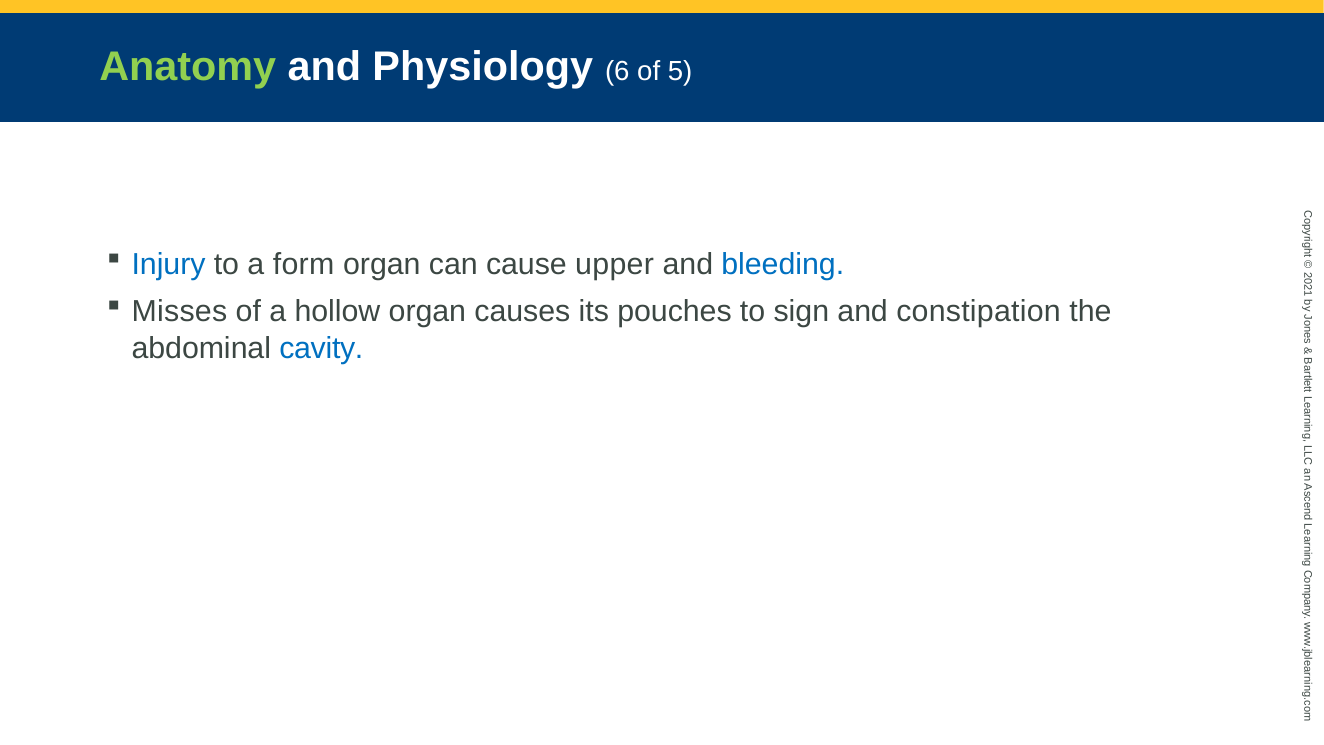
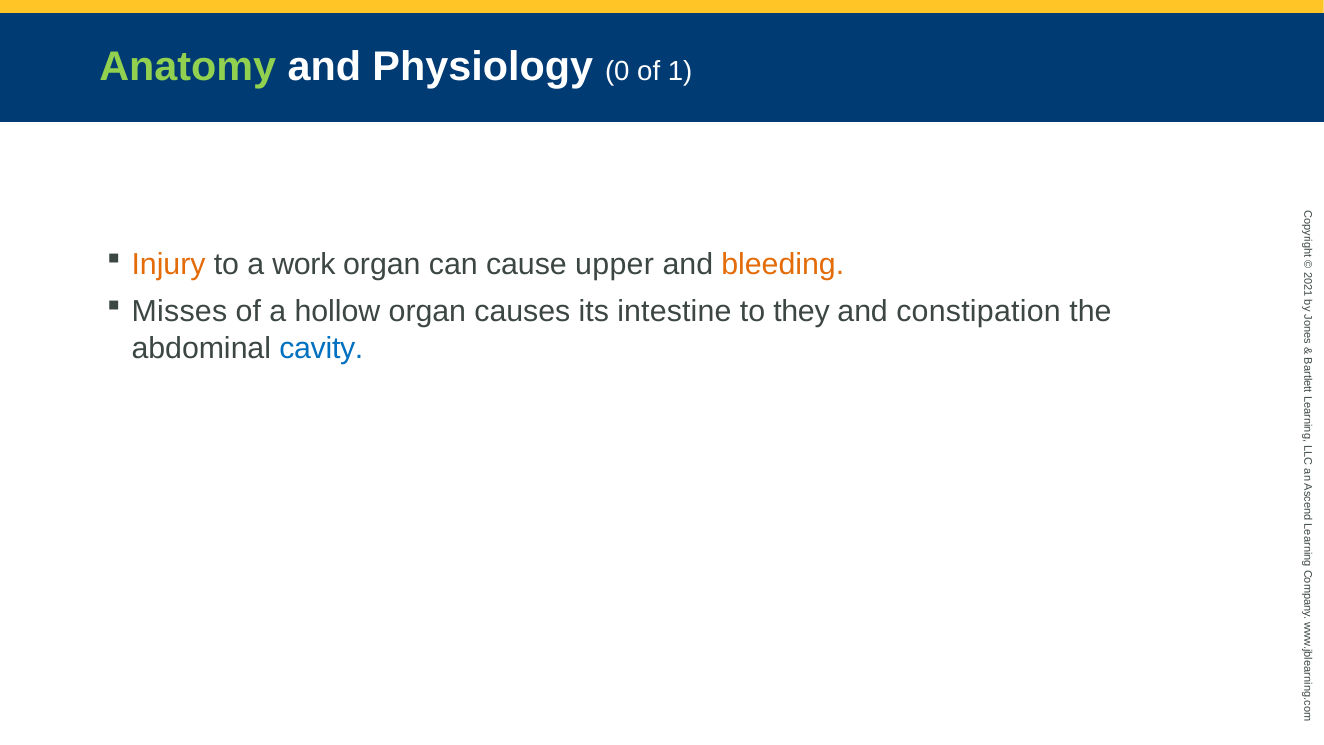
Physiology 6: 6 -> 0
of 5: 5 -> 1
Injury colour: blue -> orange
form: form -> work
bleeding colour: blue -> orange
pouches: pouches -> intestine
sign: sign -> they
